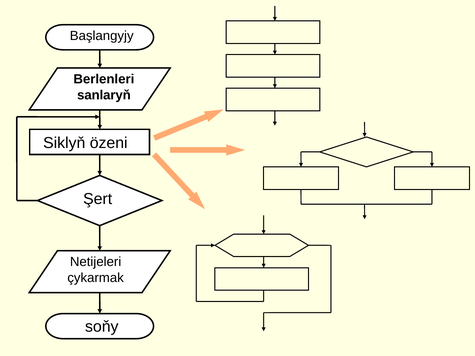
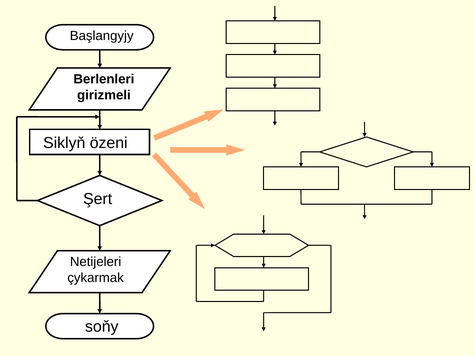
sanlaryň: sanlaryň -> girizmeli
